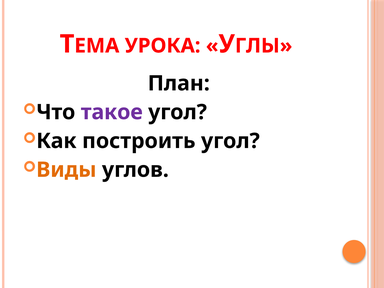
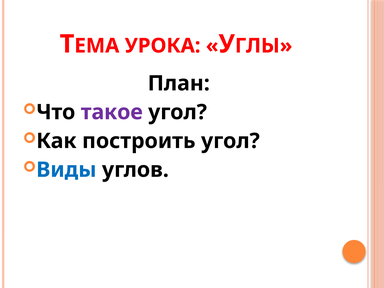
Виды colour: orange -> blue
